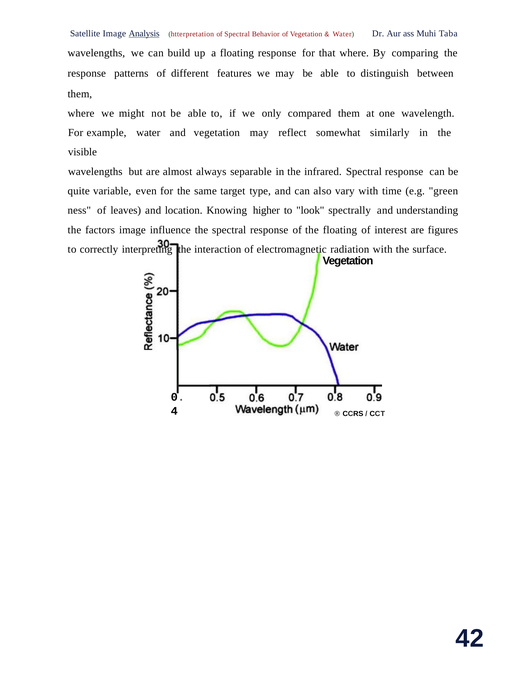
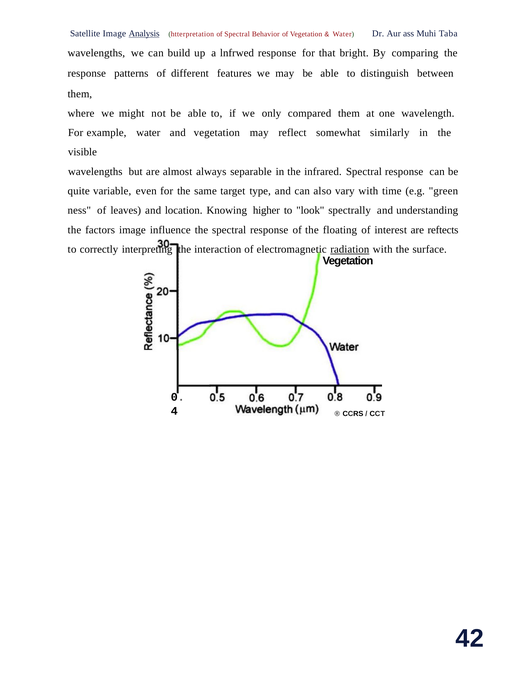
a floating: floating -> lnfrwed
that where: where -> bright
figures: figures -> reftects
radiation underline: none -> present
